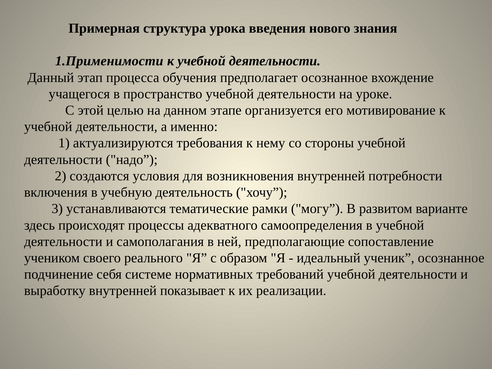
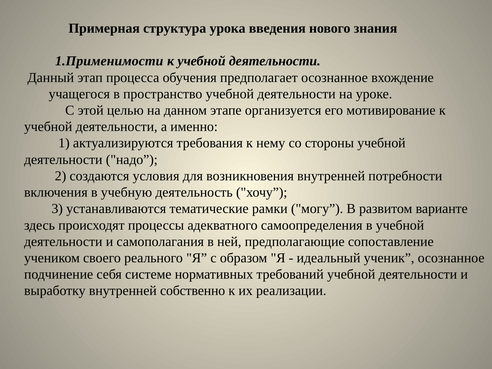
показывает: показывает -> собственно
